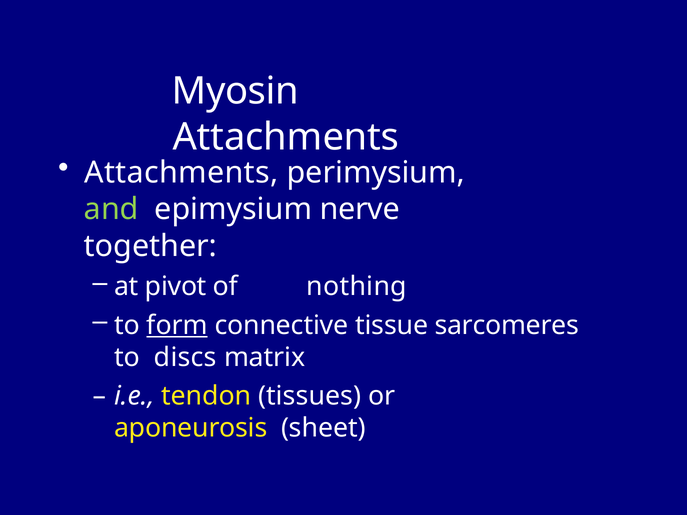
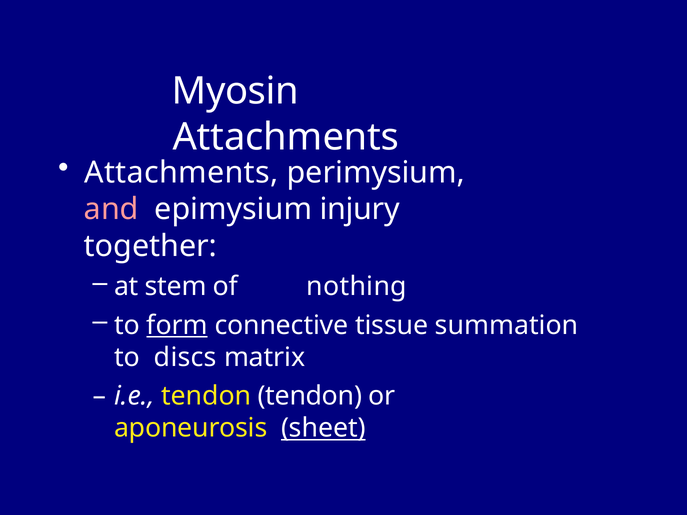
and colour: light green -> pink
nerve: nerve -> injury
pivot: pivot -> stem
sarcomeres: sarcomeres -> summation
tendon tissues: tissues -> tendon
sheet underline: none -> present
